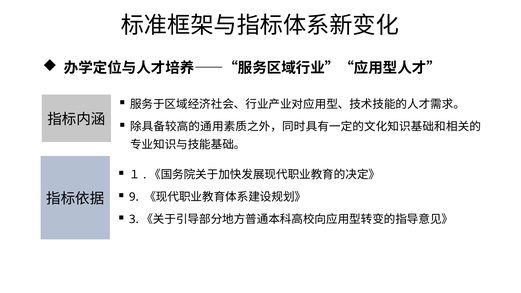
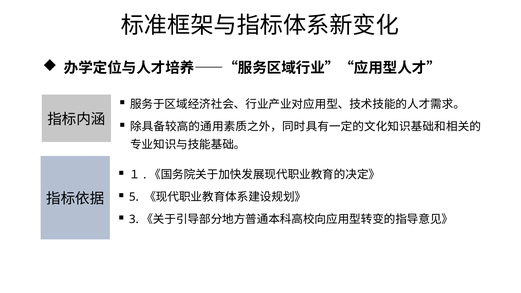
9: 9 -> 5
